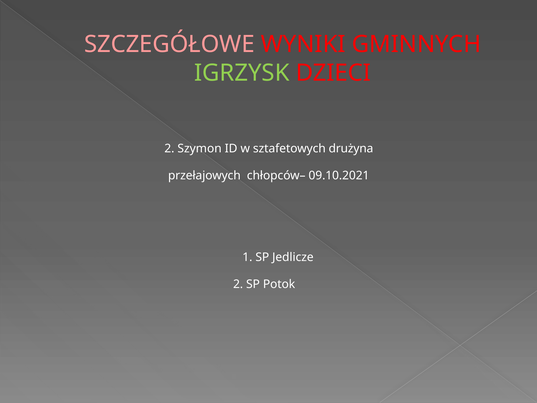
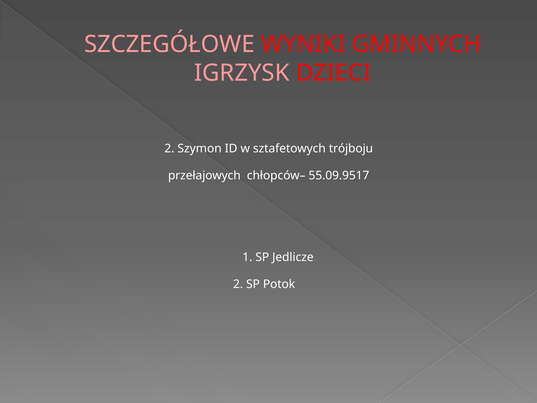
IGRZYSK colour: light green -> pink
drużyna: drużyna -> trójboju
09.10.2021: 09.10.2021 -> 55.09.9517
